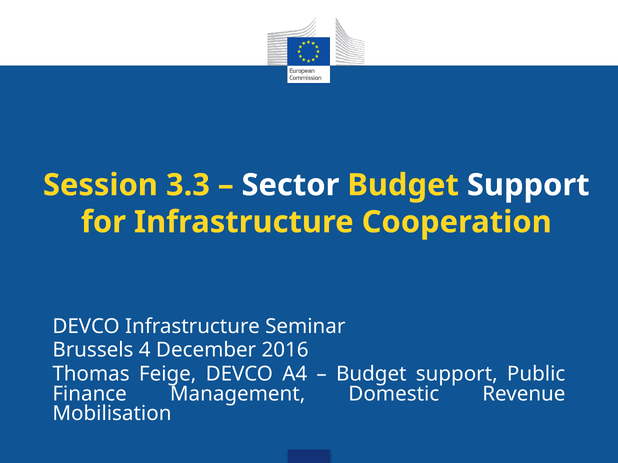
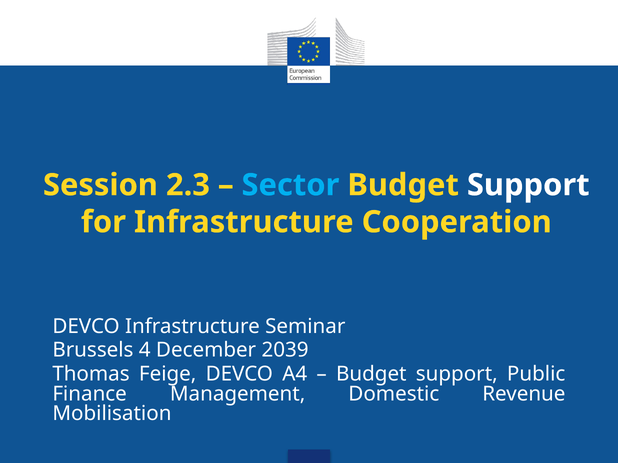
3.3: 3.3 -> 2.3
Sector colour: white -> light blue
2016: 2016 -> 2039
